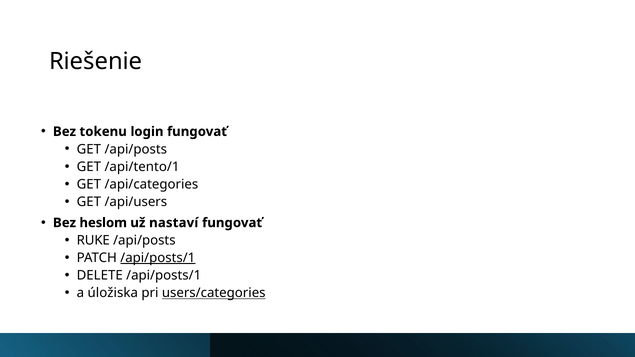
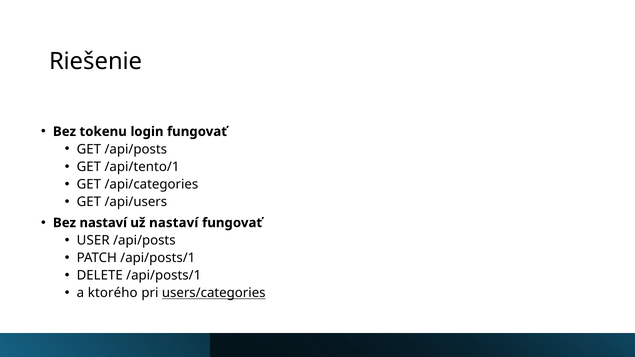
Bez heslom: heslom -> nastaví
RUKE: RUKE -> USER
/api/posts/1 at (158, 258) underline: present -> none
úložiska: úložiska -> ktorého
